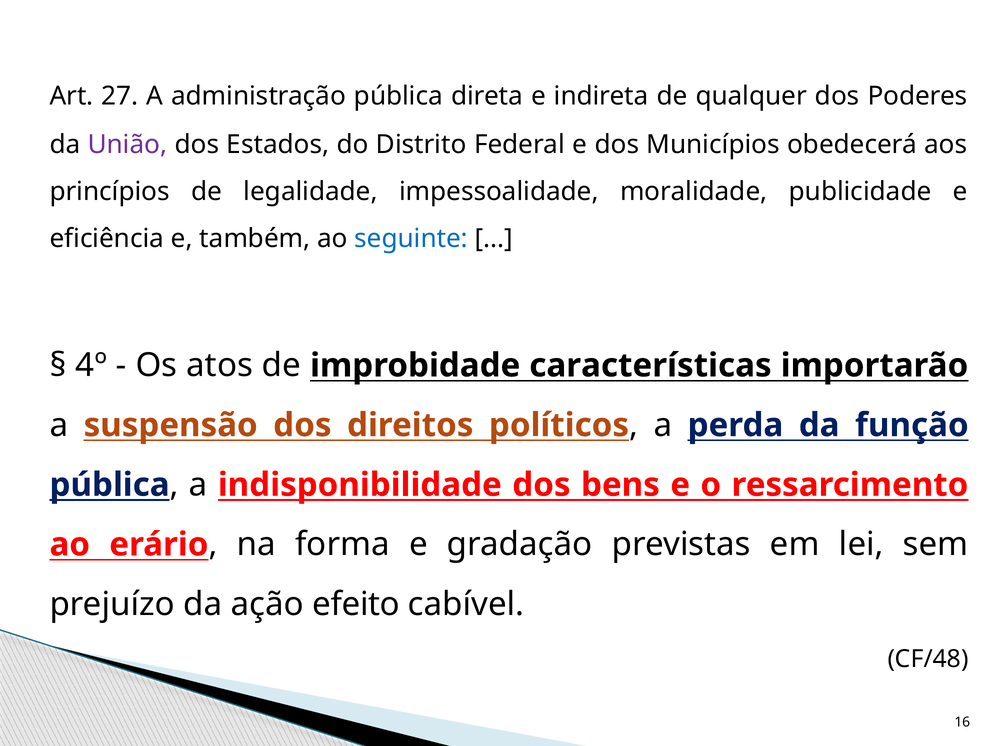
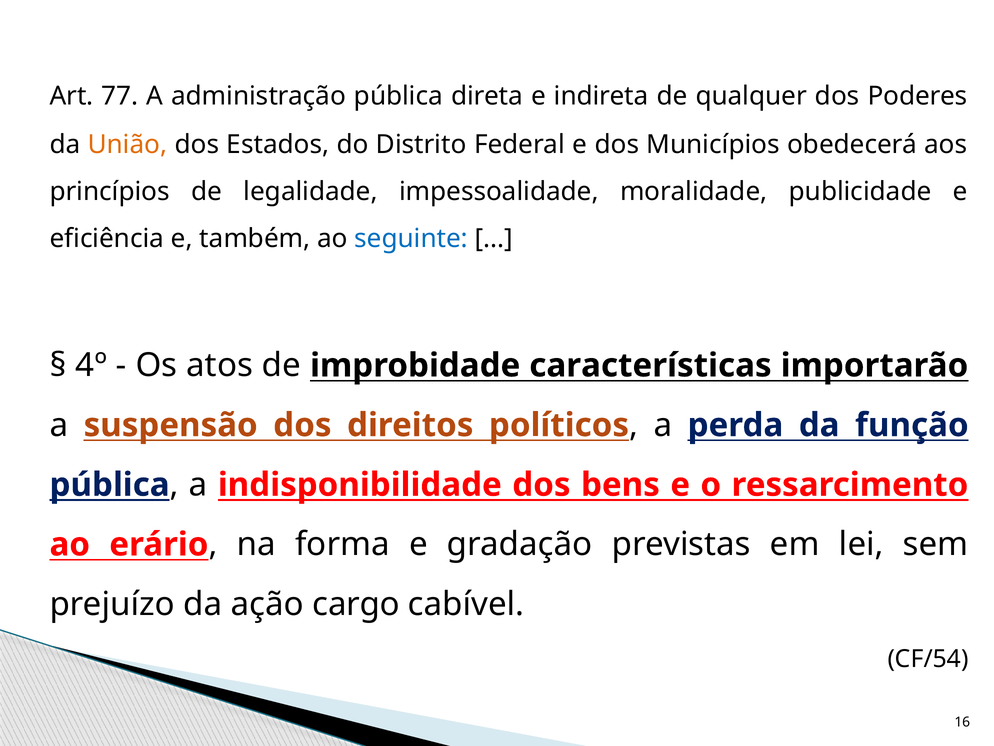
27: 27 -> 77
União colour: purple -> orange
efeito: efeito -> cargo
CF/48: CF/48 -> CF/54
